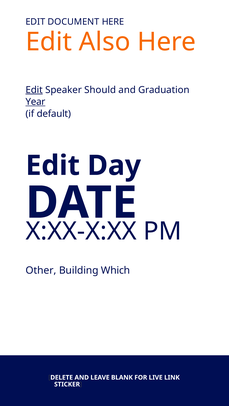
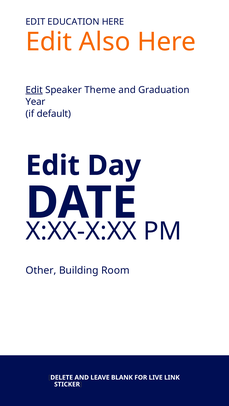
DOCUMENT: DOCUMENT -> EDUCATION
Should: Should -> Theme
Year underline: present -> none
Which: Which -> Room
